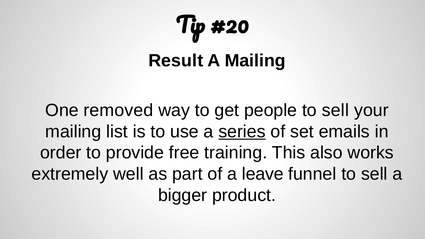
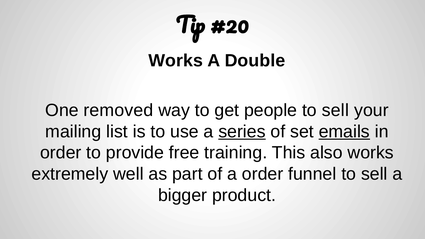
Result at (176, 61): Result -> Works
A Mailing: Mailing -> Double
emails underline: none -> present
a leave: leave -> order
